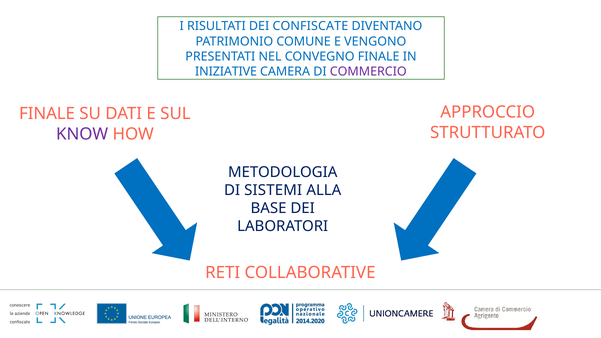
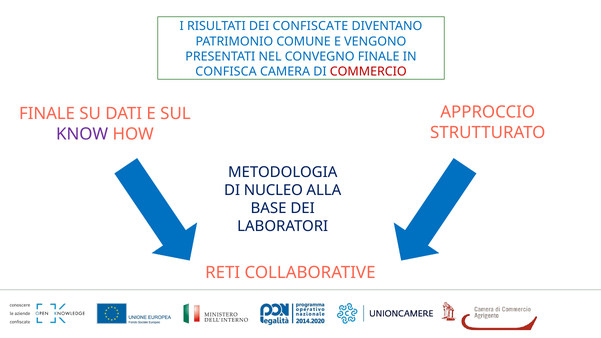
INIZIATIVE: INIZIATIVE -> CONFISCA
COMMERCIO colour: purple -> red
SISTEMI: SISTEMI -> NUCLEO
